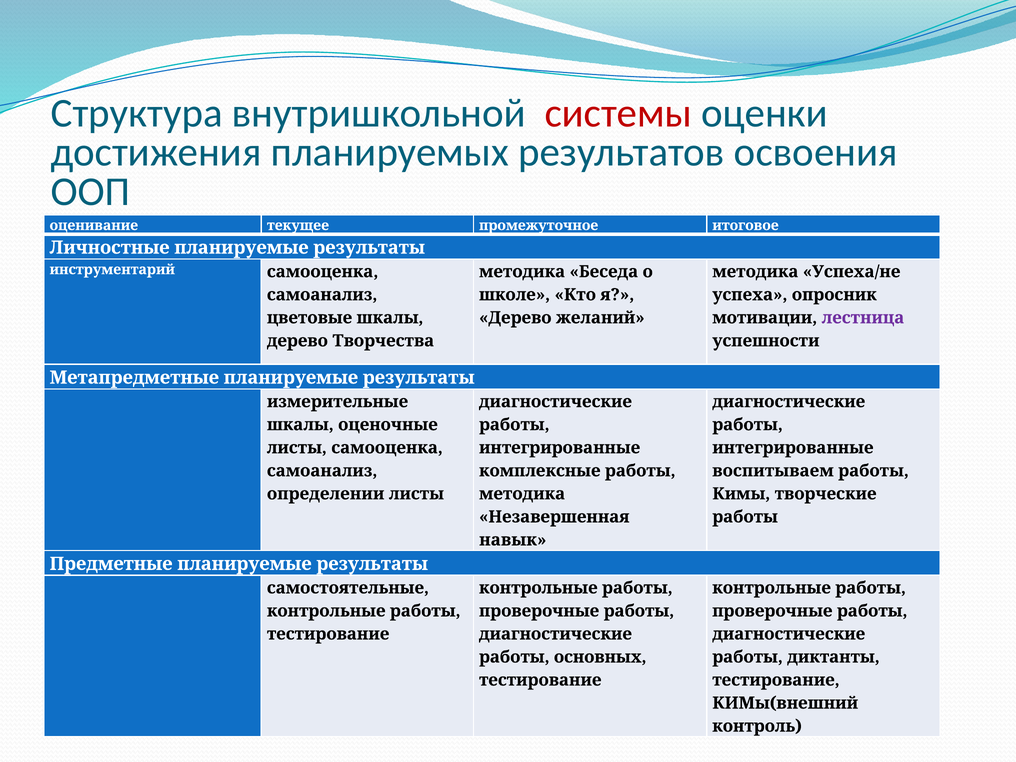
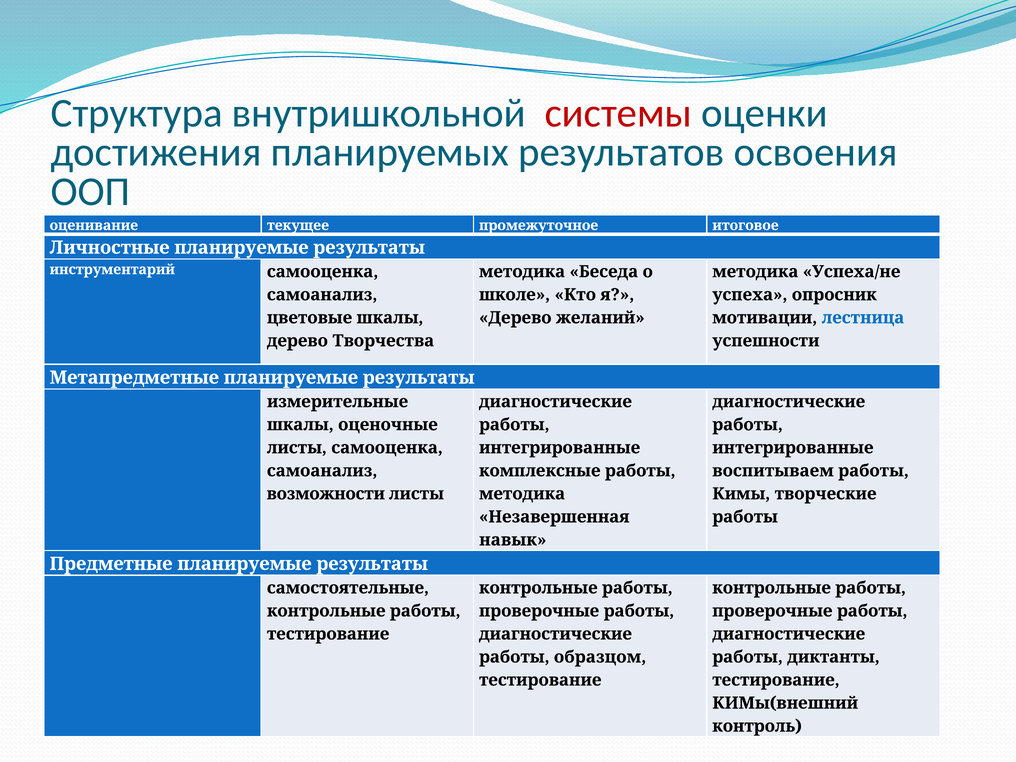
лестница colour: purple -> blue
определении: определении -> возможности
основных: основных -> образцом
